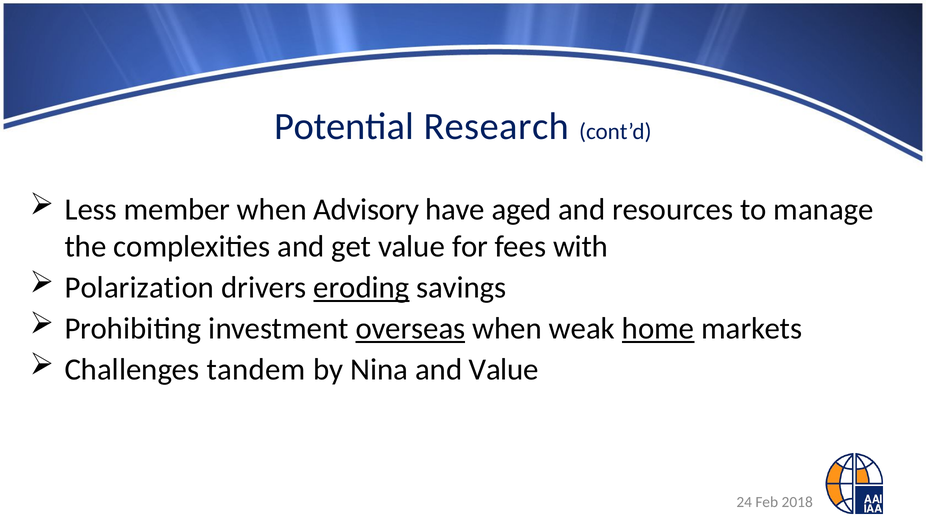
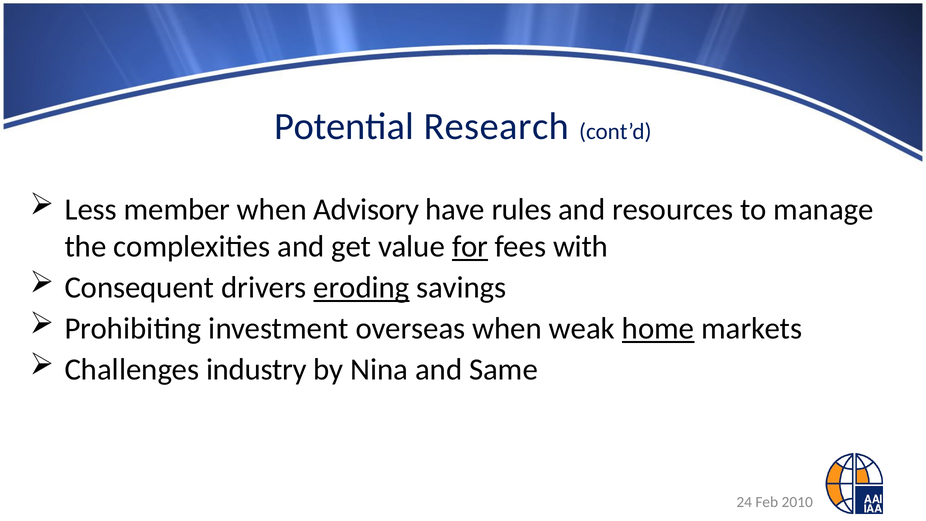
aged: aged -> rules
for underline: none -> present
Polarization: Polarization -> Consequent
overseas underline: present -> none
tandem: tandem -> industry
and Value: Value -> Same
2018: 2018 -> 2010
